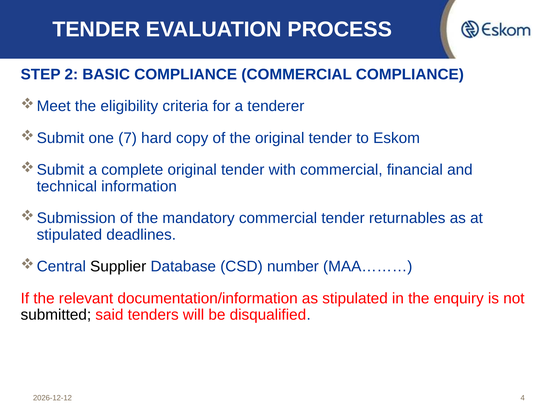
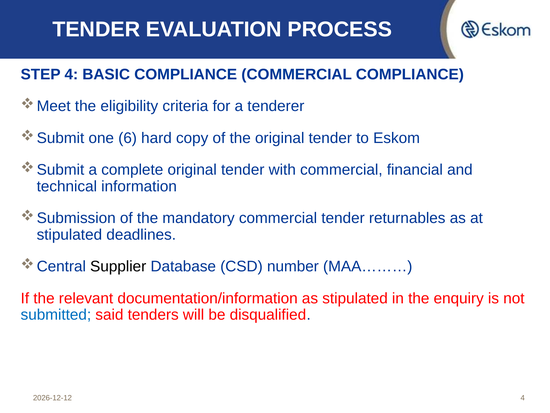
STEP 2: 2 -> 4
7: 7 -> 6
submitted colour: black -> blue
